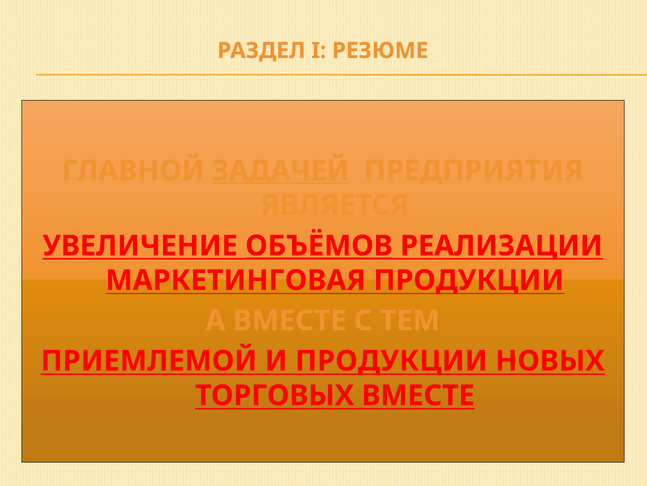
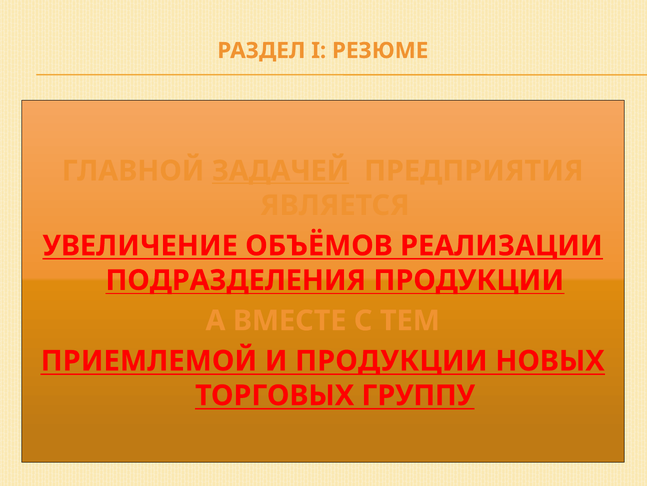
ОБЪЁМОВ underline: present -> none
МАРКЕТИНГОВАЯ: МАРКЕТИНГОВАЯ -> ПОДРАЗДЕЛЕНИЯ
ТОРГОВЫХ ВМЕСТЕ: ВМЕСТЕ -> ГРУППУ
